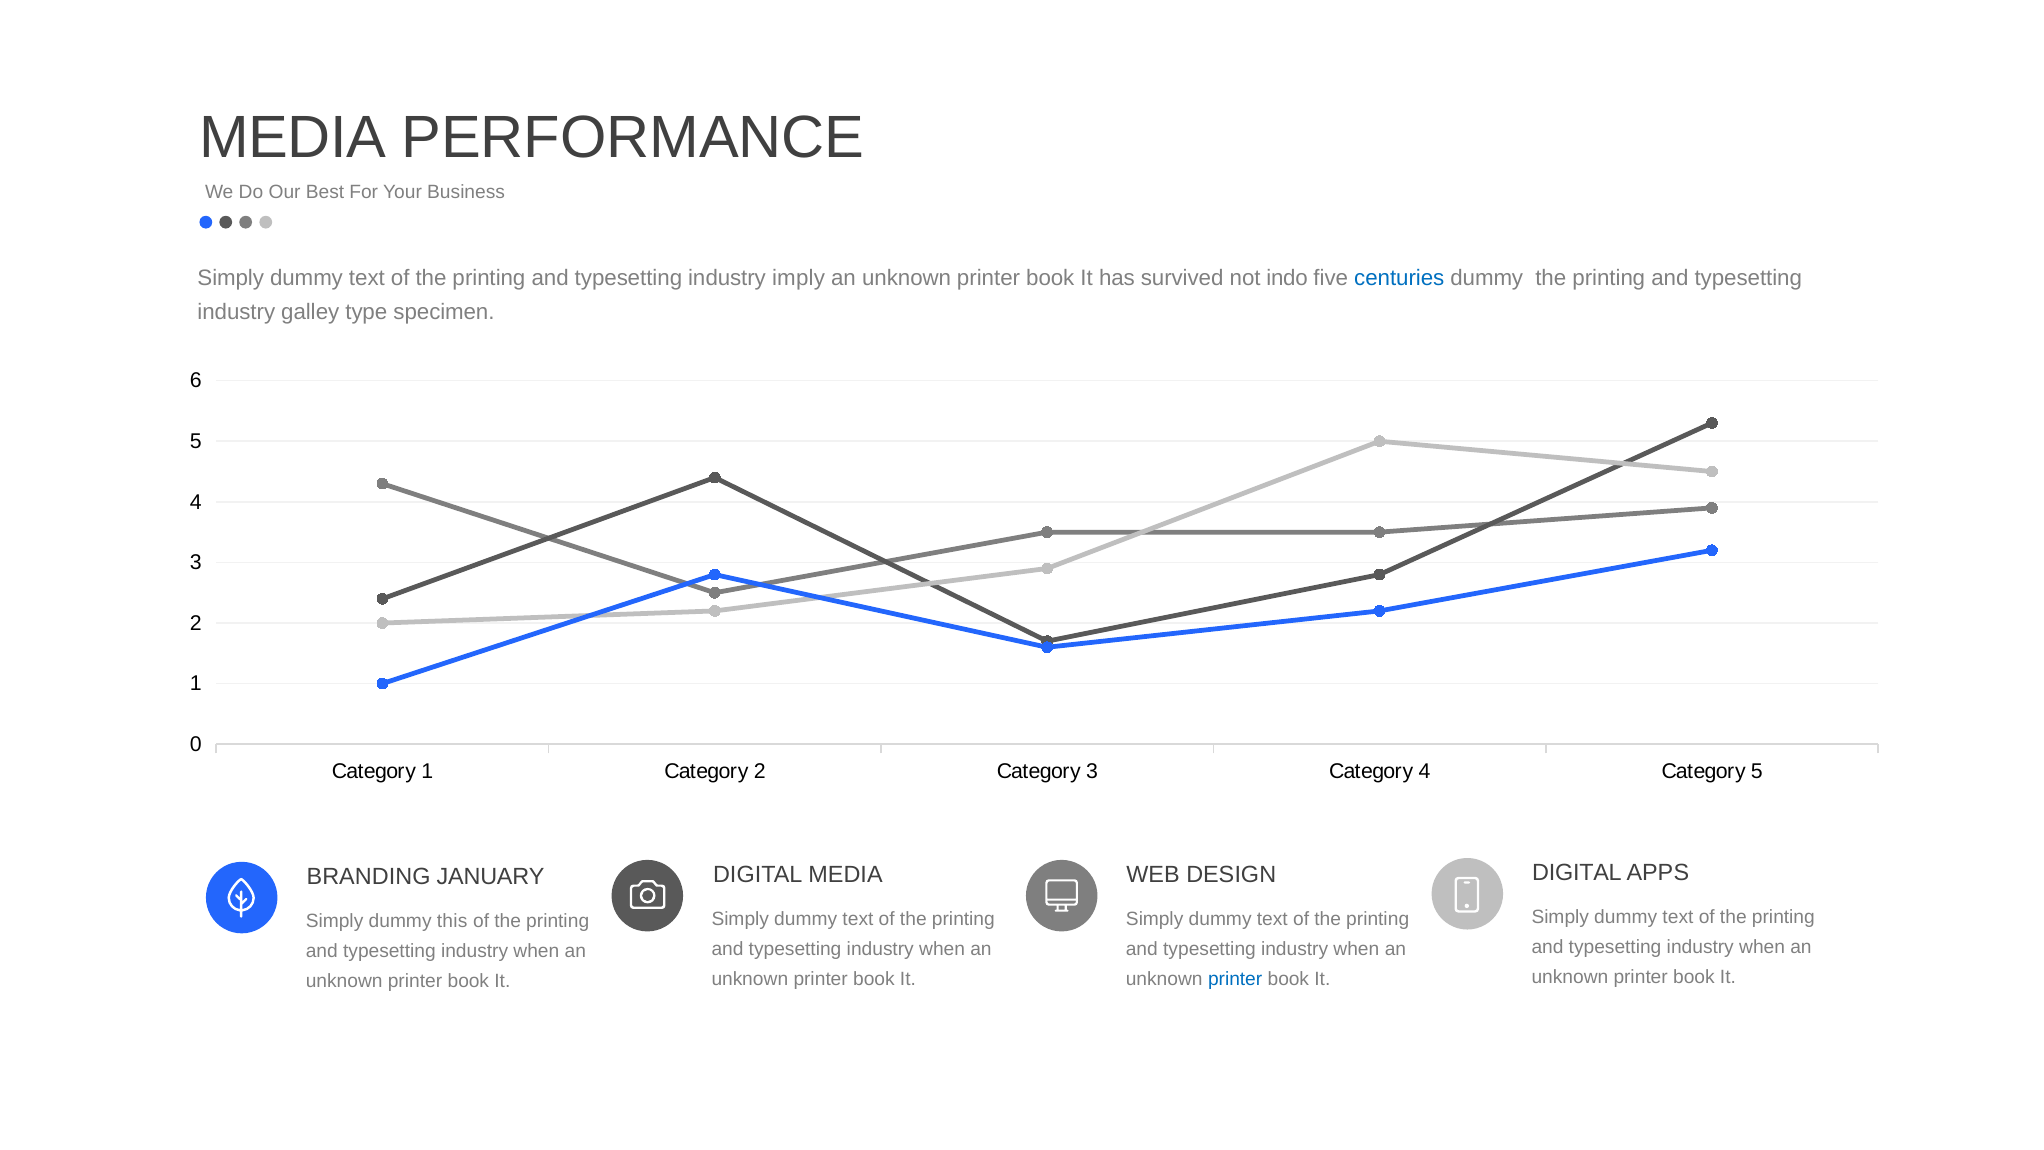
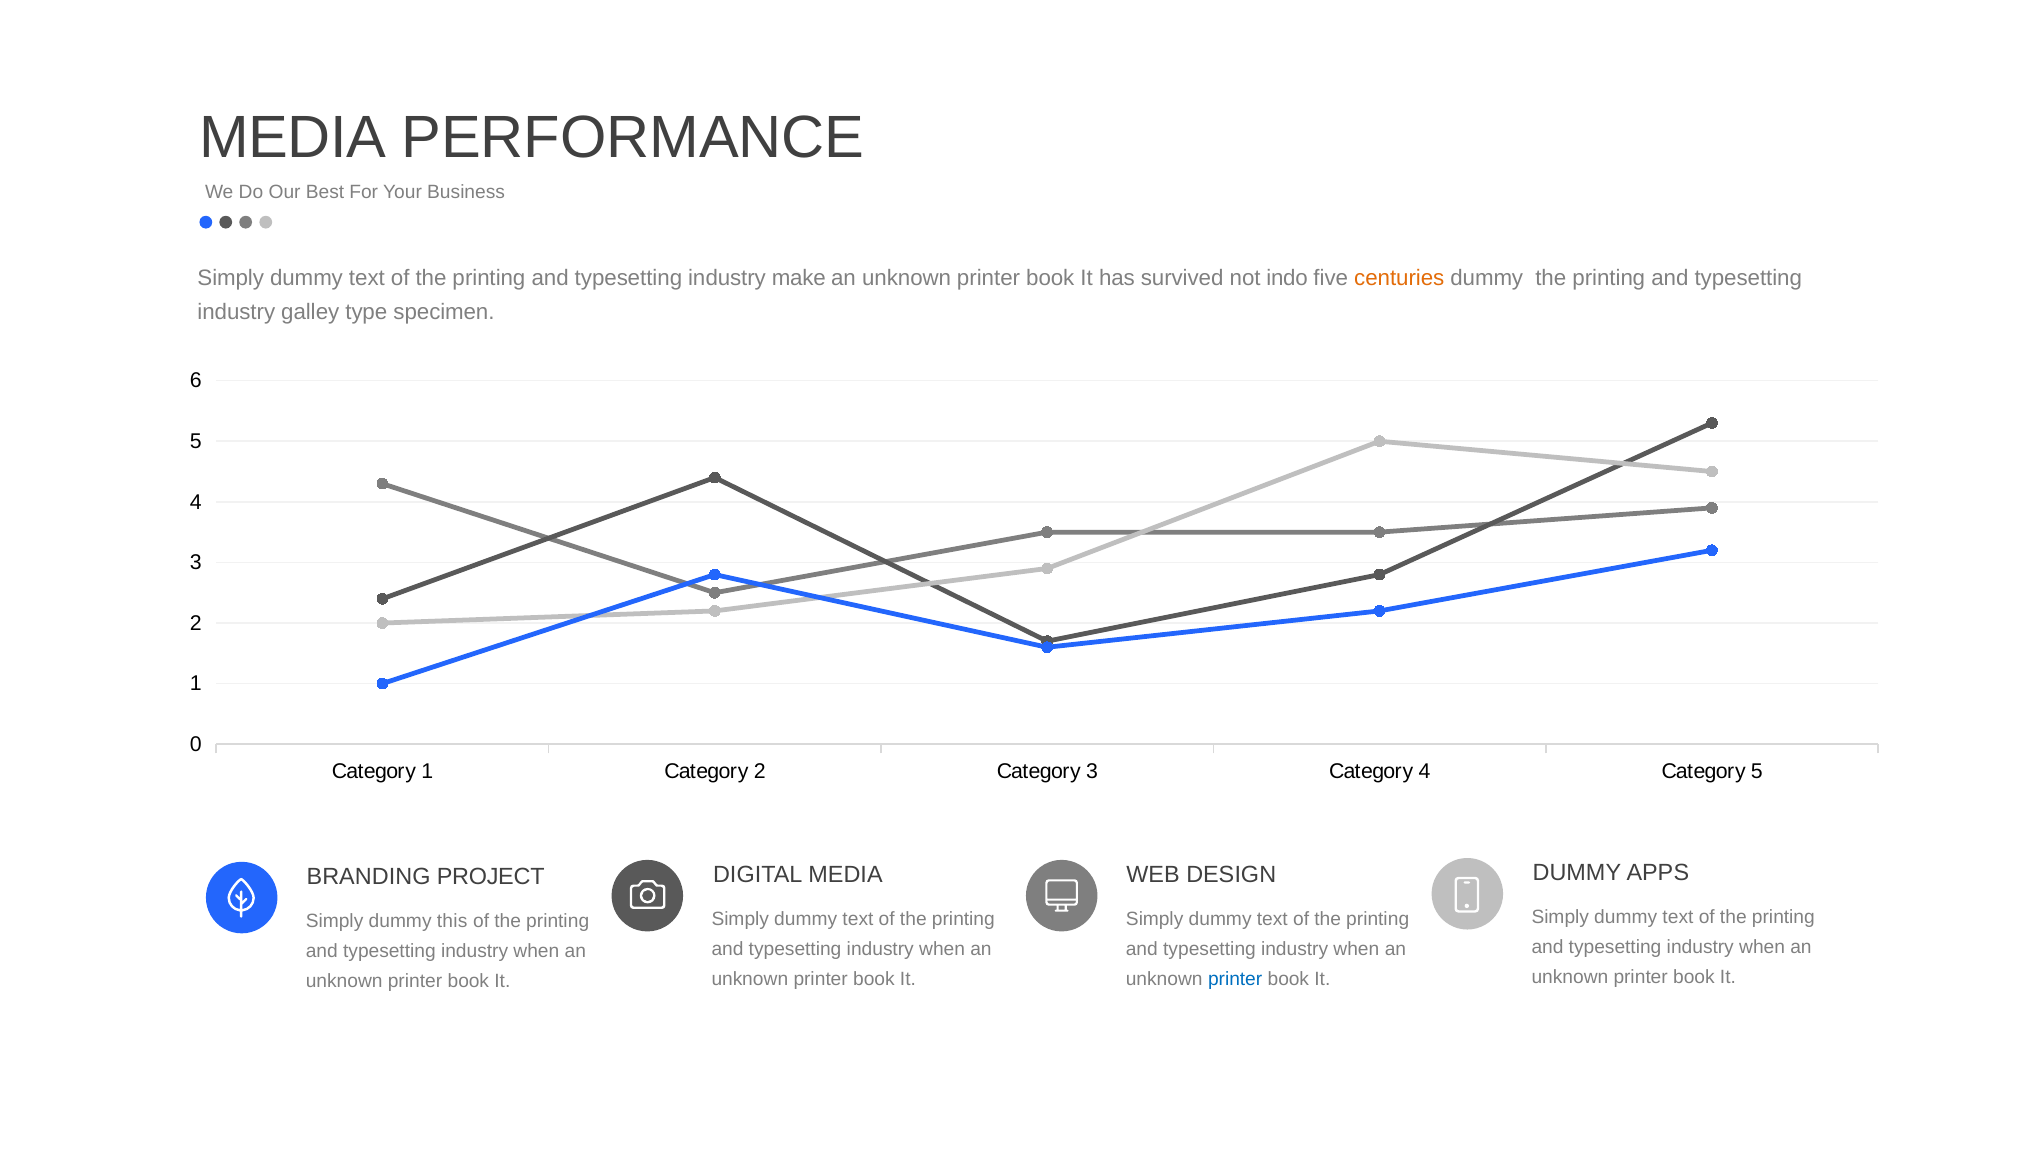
imply: imply -> make
centuries colour: blue -> orange
DIGITAL at (1577, 873): DIGITAL -> DUMMY
JANUARY: JANUARY -> PROJECT
